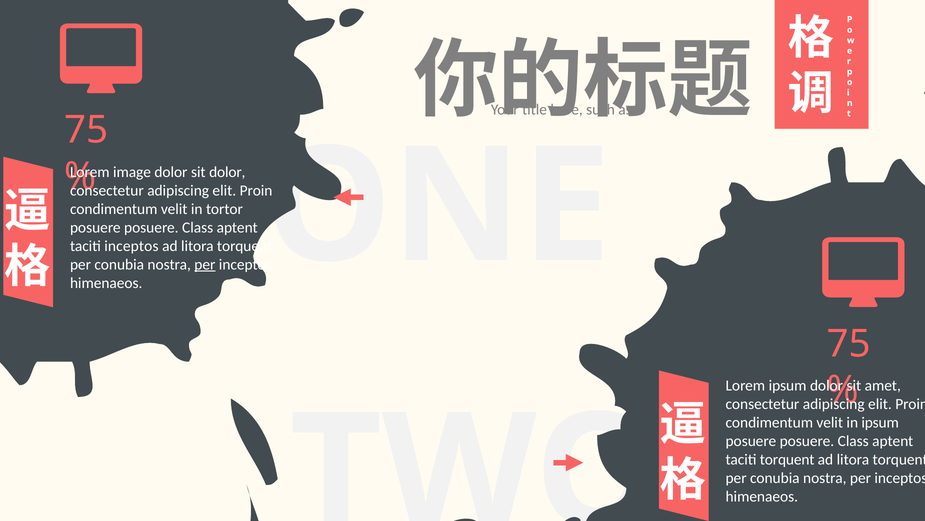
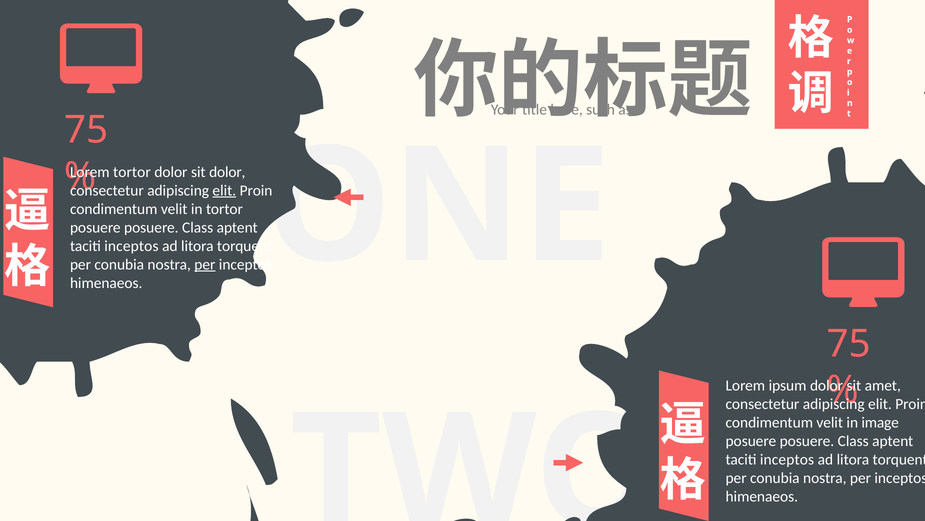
image at (132, 172): image -> tortor
elit at (224, 190) underline: none -> present
in ipsum: ipsum -> image
torquent at (787, 459): torquent -> inceptos
